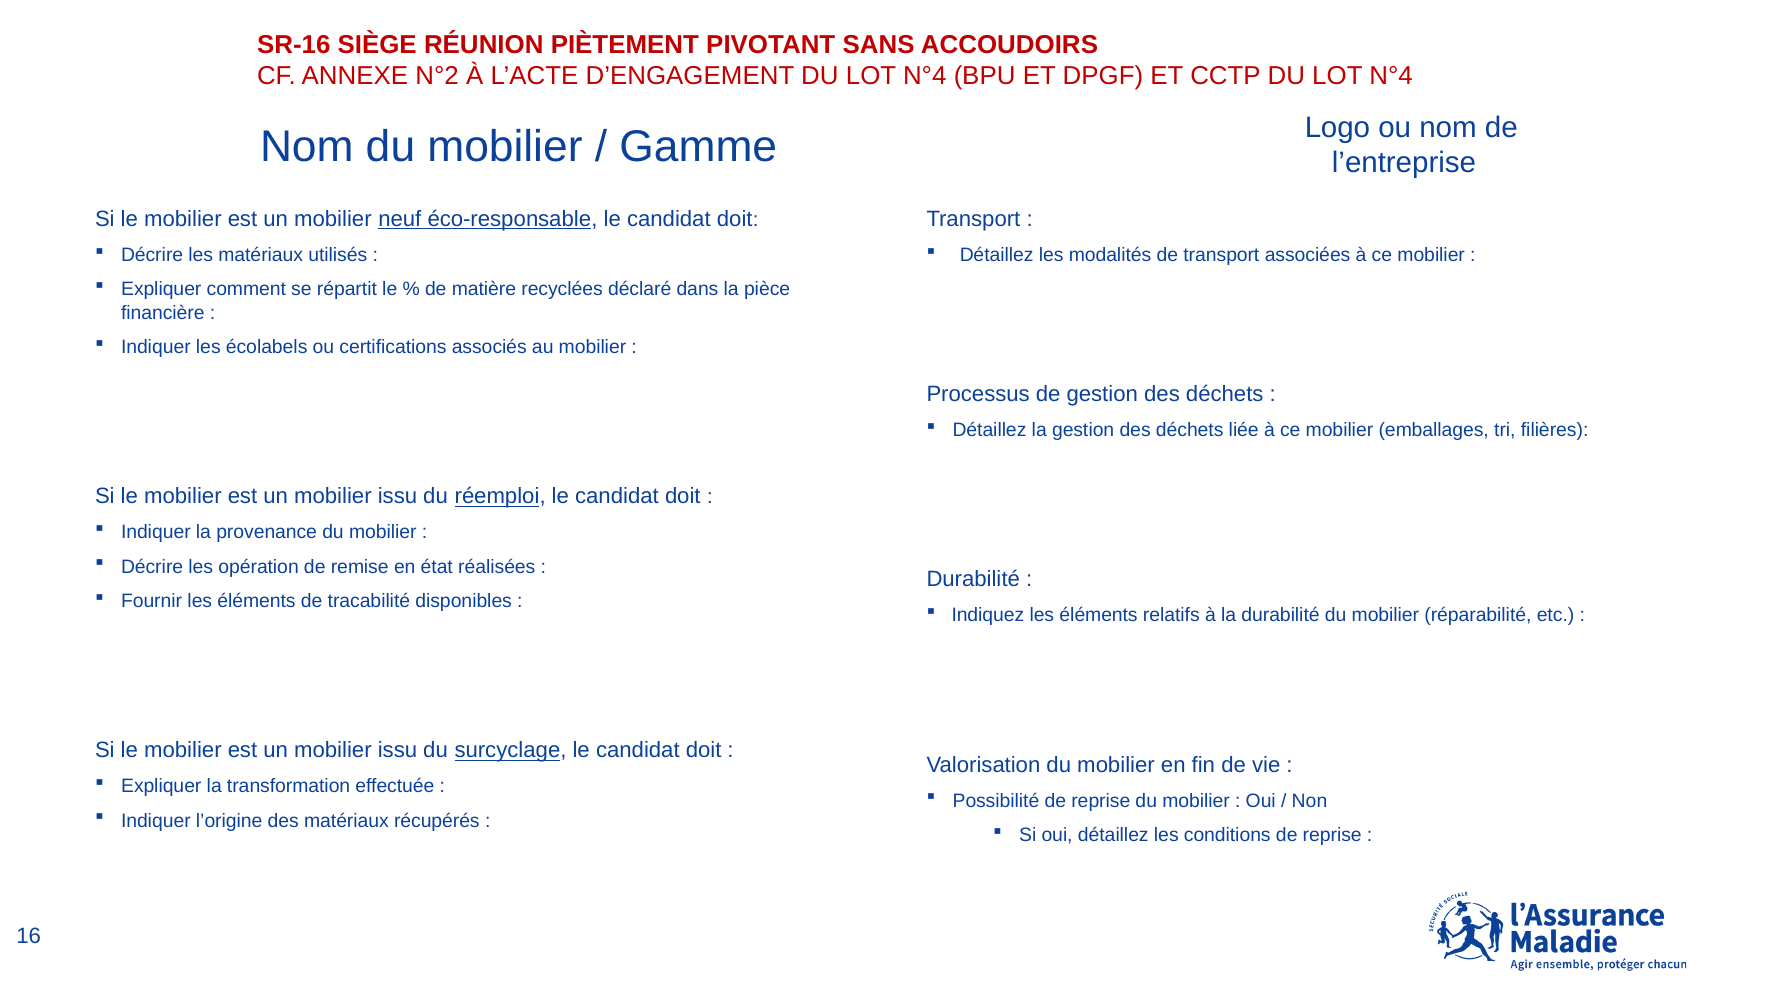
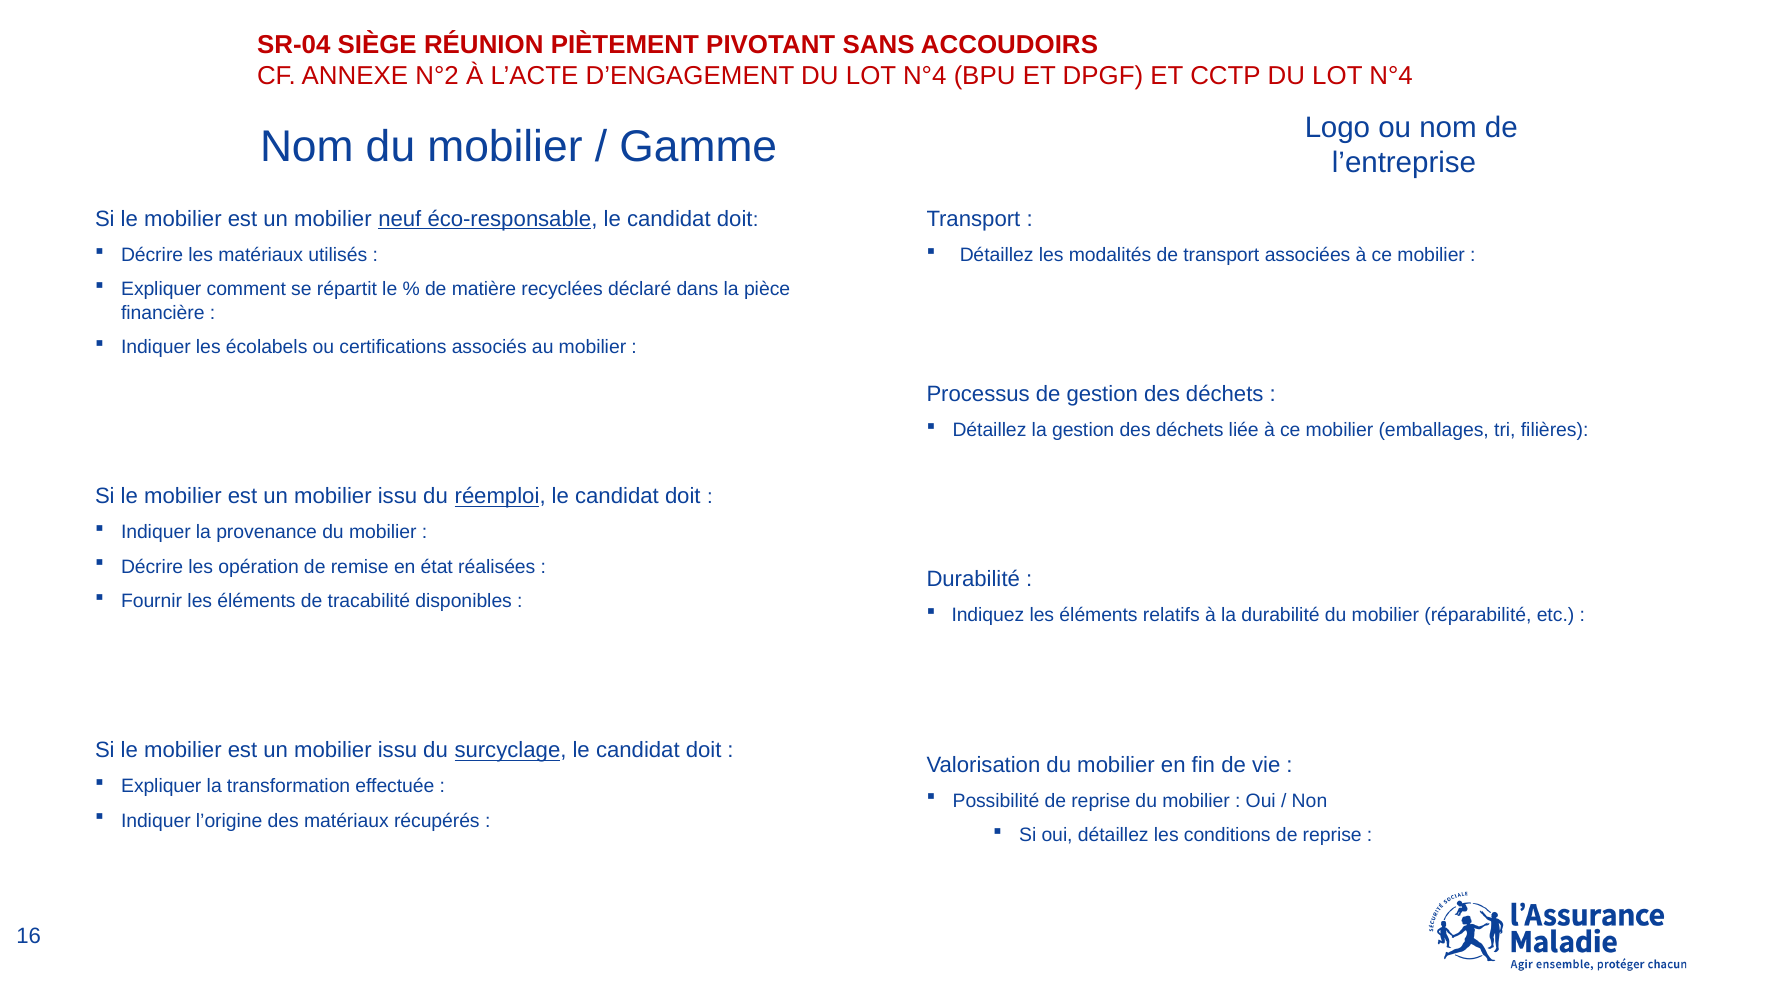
SR-16: SR-16 -> SR-04
